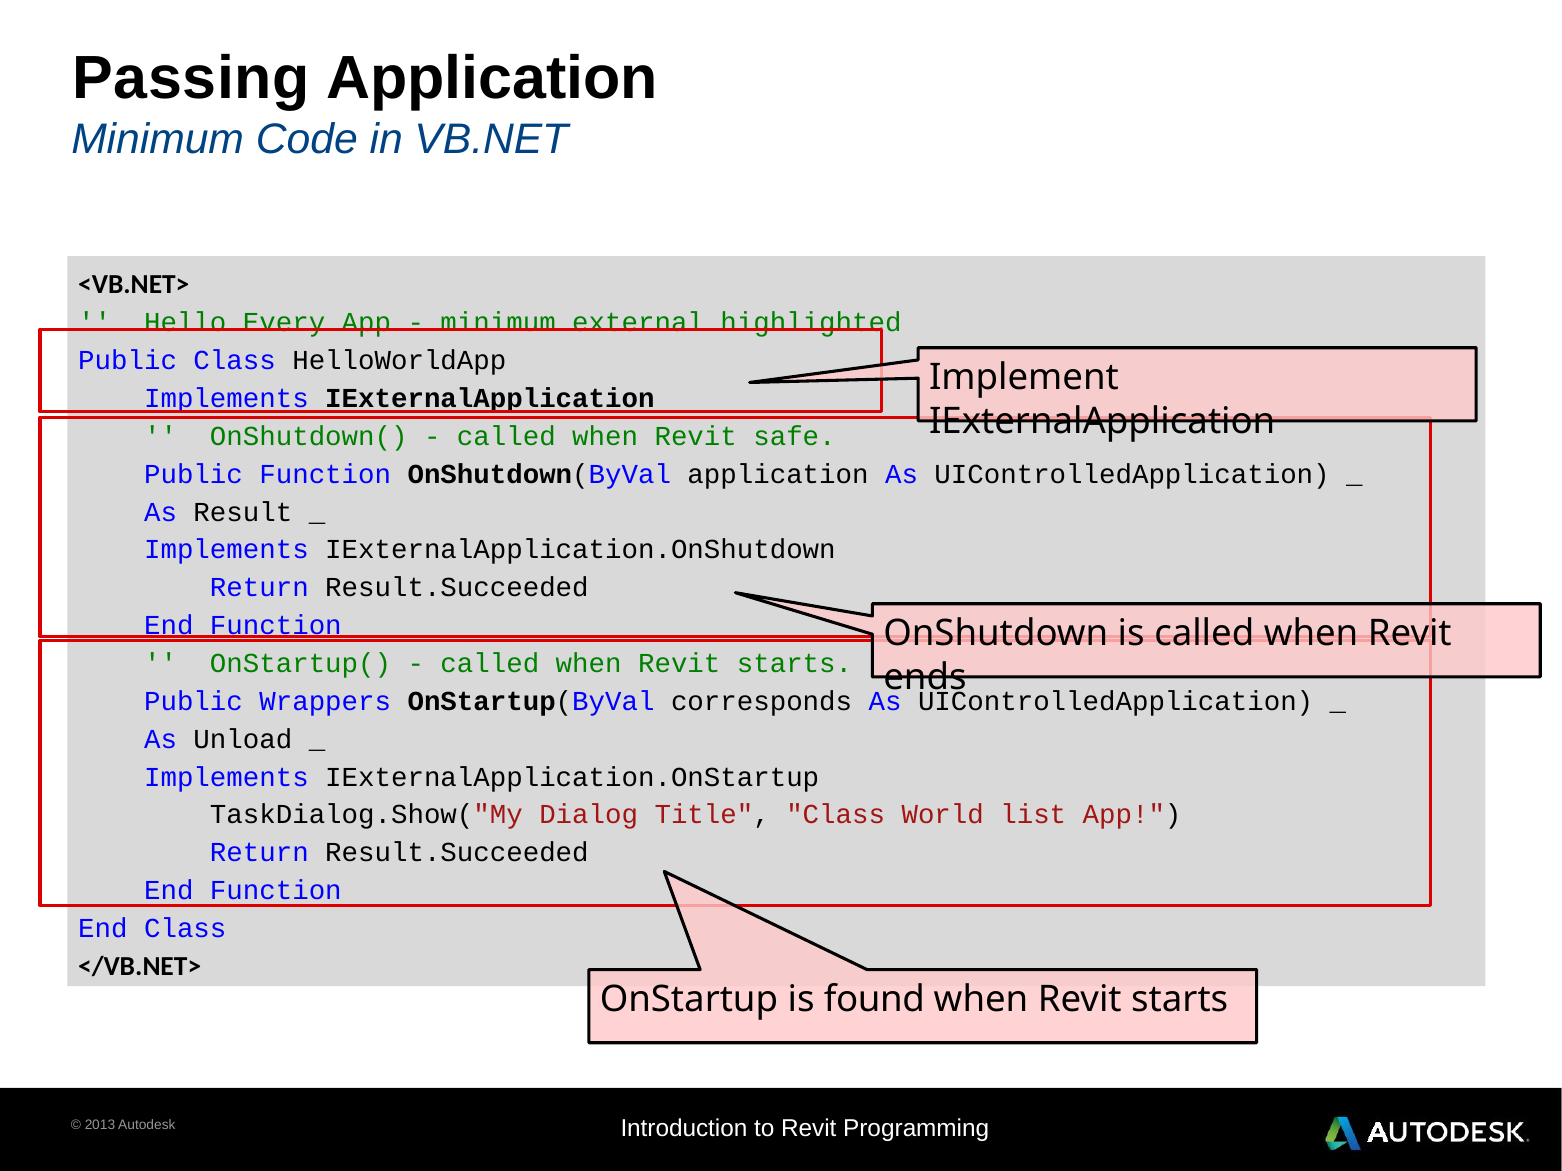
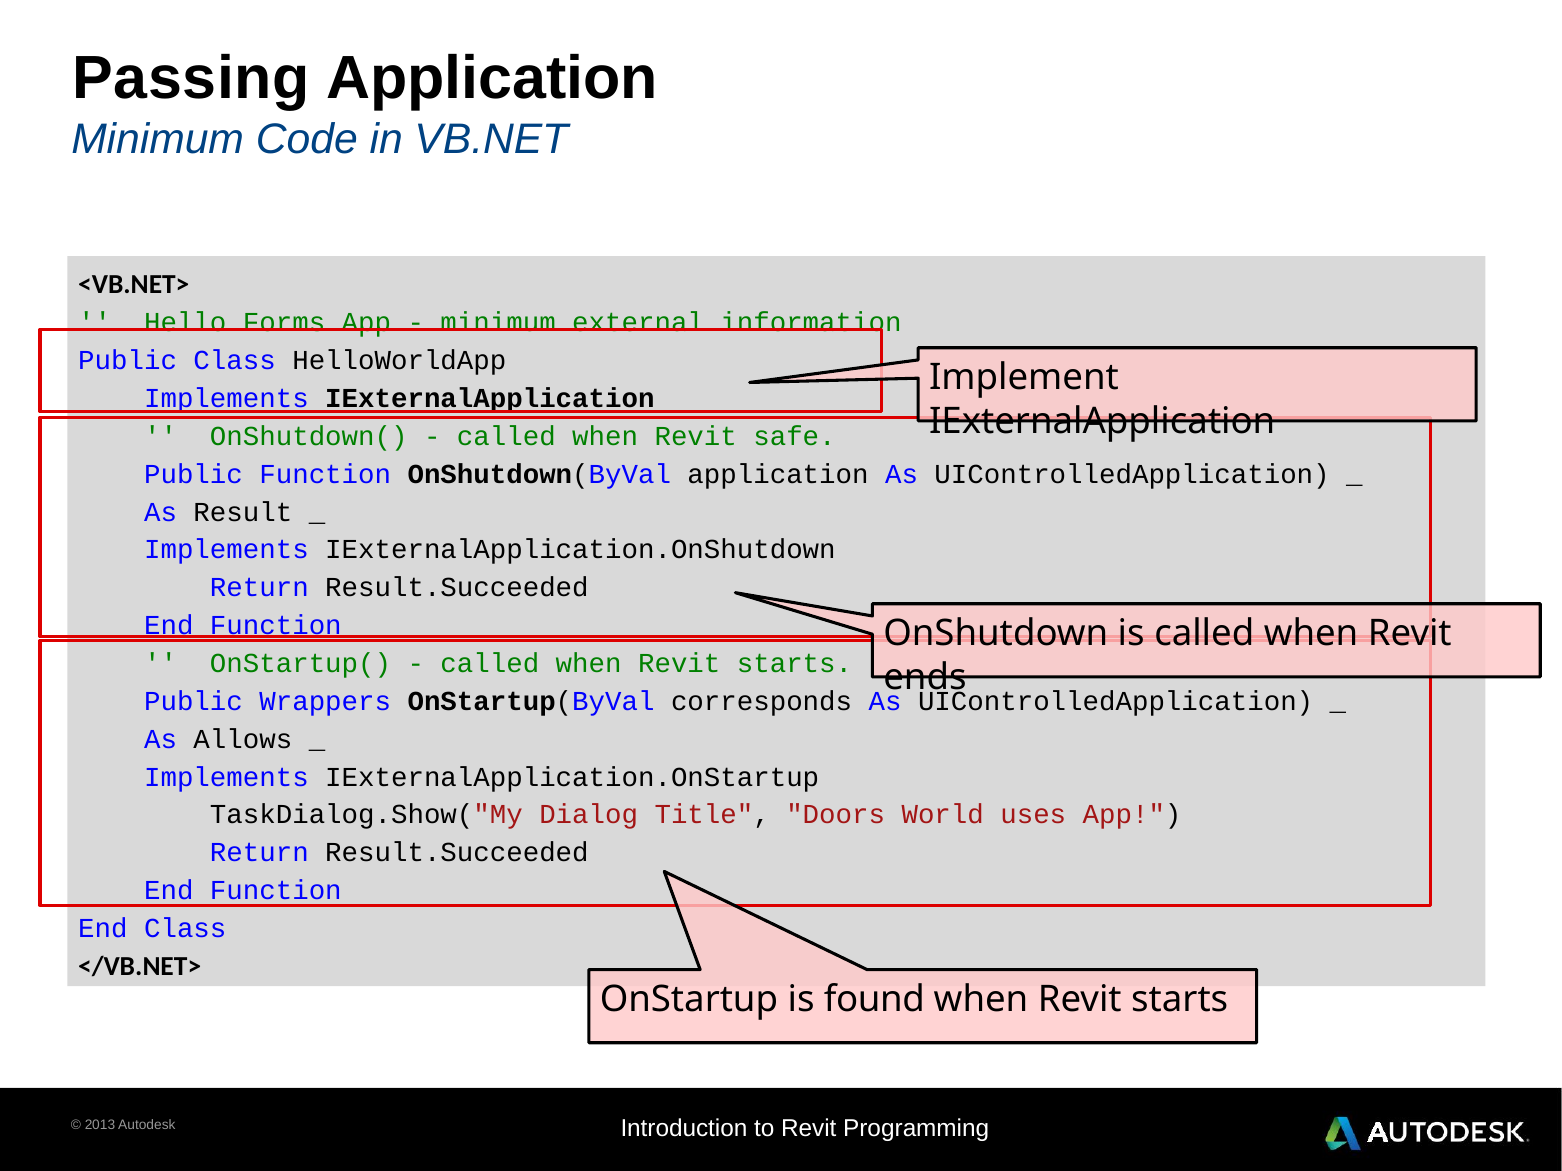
Every: Every -> Forms
highlighted: highlighted -> information
Unload: Unload -> Allows
Title Class: Class -> Doors
list: list -> uses
